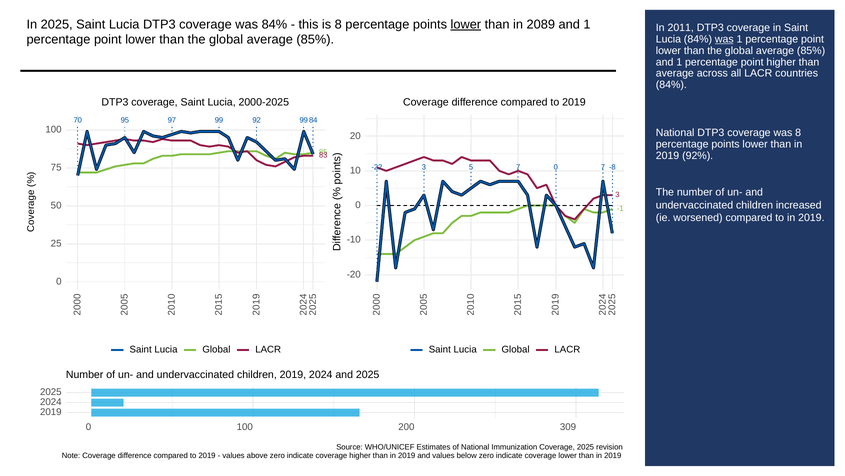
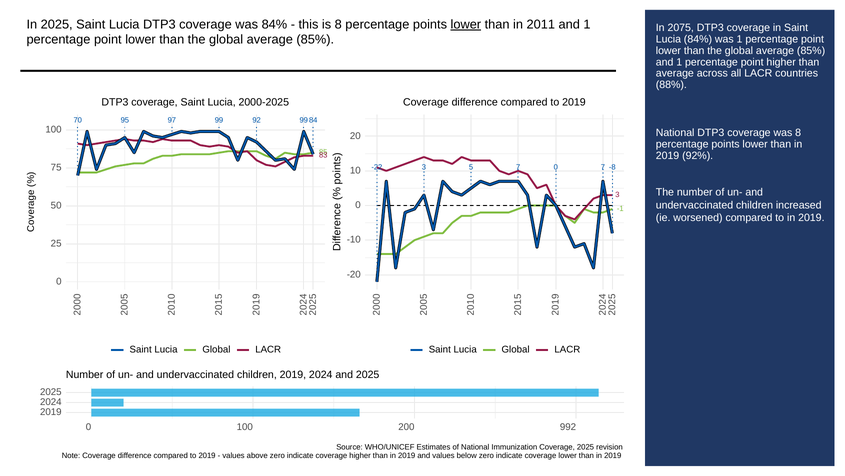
2089: 2089 -> 2011
2011: 2011 -> 2075
was at (724, 39) underline: present -> none
84% at (671, 85): 84% -> 88%
309: 309 -> 992
